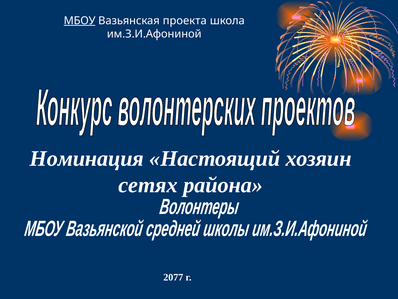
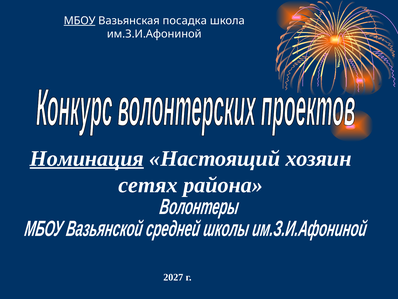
проекта: проекта -> посадка
Номинация underline: none -> present
2077: 2077 -> 2027
